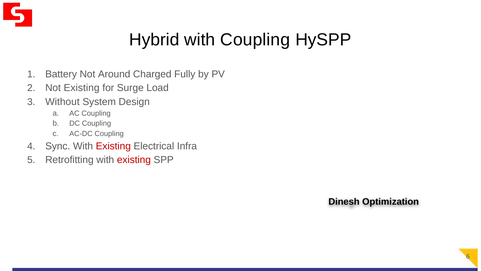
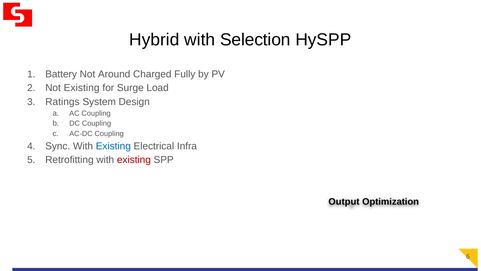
with Coupling: Coupling -> Selection
Without: Without -> Ratings
Existing at (113, 146) colour: red -> blue
Dinesh: Dinesh -> Output
